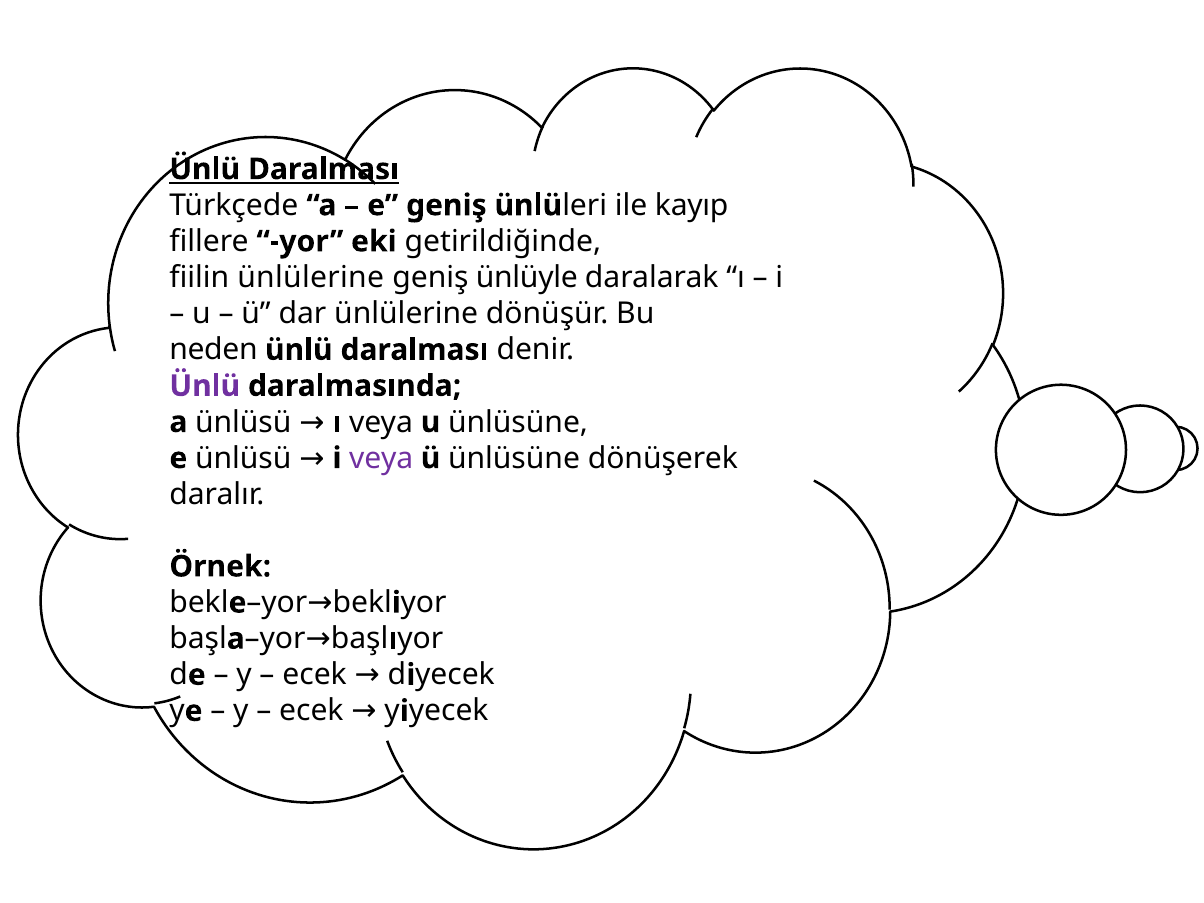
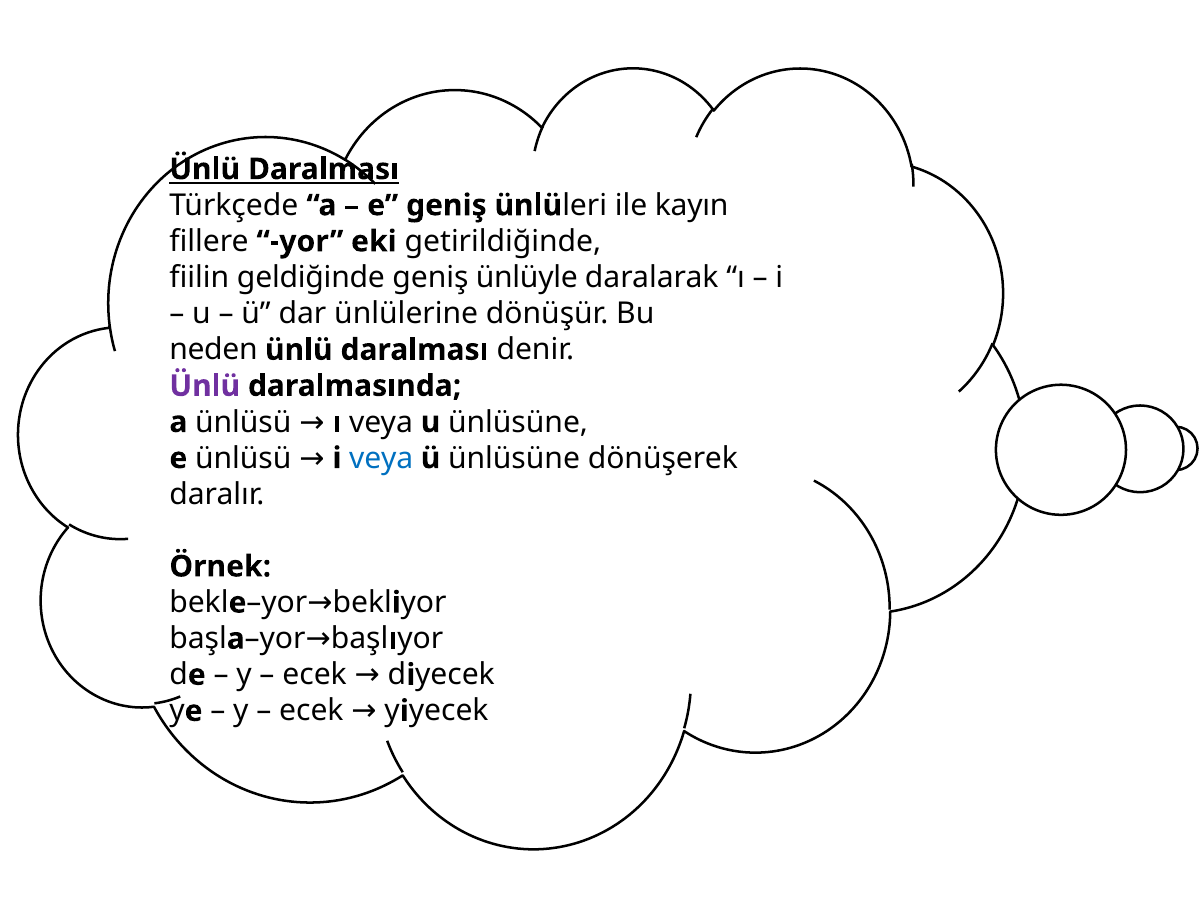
kayıp: kayıp -> kayın
fiilin ünlülerine: ünlülerine -> geldiğinde
veya at (381, 458) colour: purple -> blue
